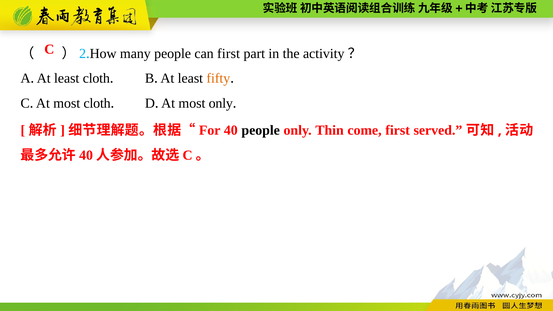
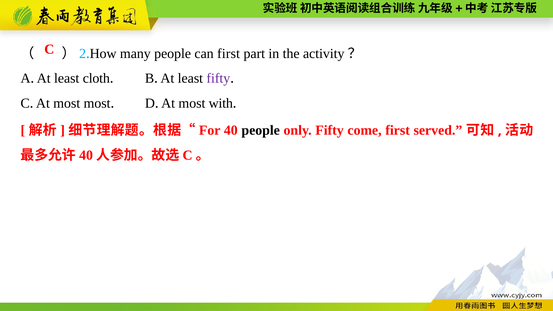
fifty at (218, 78) colour: orange -> purple
most cloth: cloth -> most
most only: only -> with
only Thin: Thin -> Fifty
